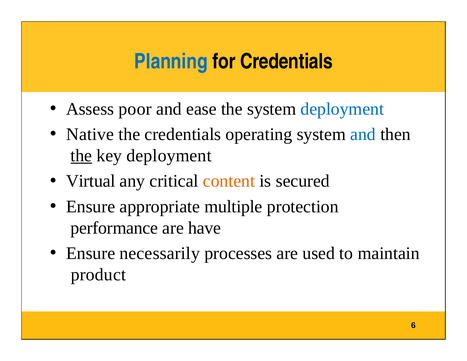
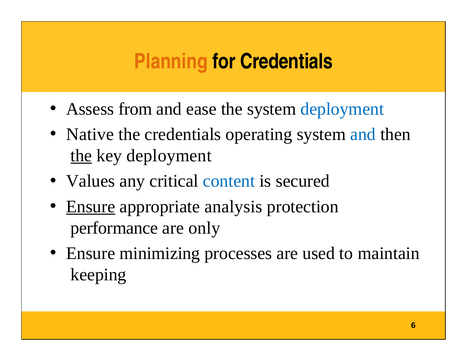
Planning colour: blue -> orange
poor: poor -> from
Virtual: Virtual -> Values
content colour: orange -> blue
Ensure at (91, 207) underline: none -> present
multiple: multiple -> analysis
have: have -> only
necessarily: necessarily -> minimizing
product: product -> keeping
